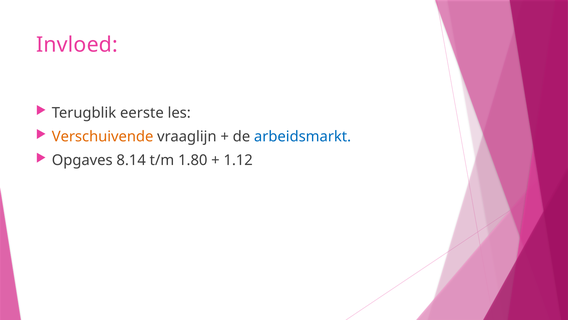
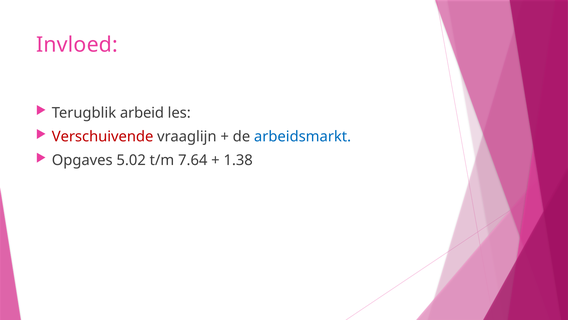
eerste: eerste -> arbeid
Verschuivende colour: orange -> red
8.14: 8.14 -> 5.02
1.80: 1.80 -> 7.64
1.12: 1.12 -> 1.38
